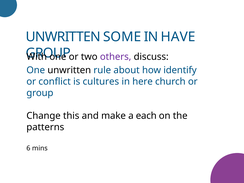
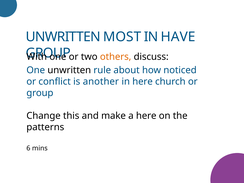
SOME: SOME -> MOST
others colour: purple -> orange
identify: identify -> noticed
cultures: cultures -> another
a each: each -> here
